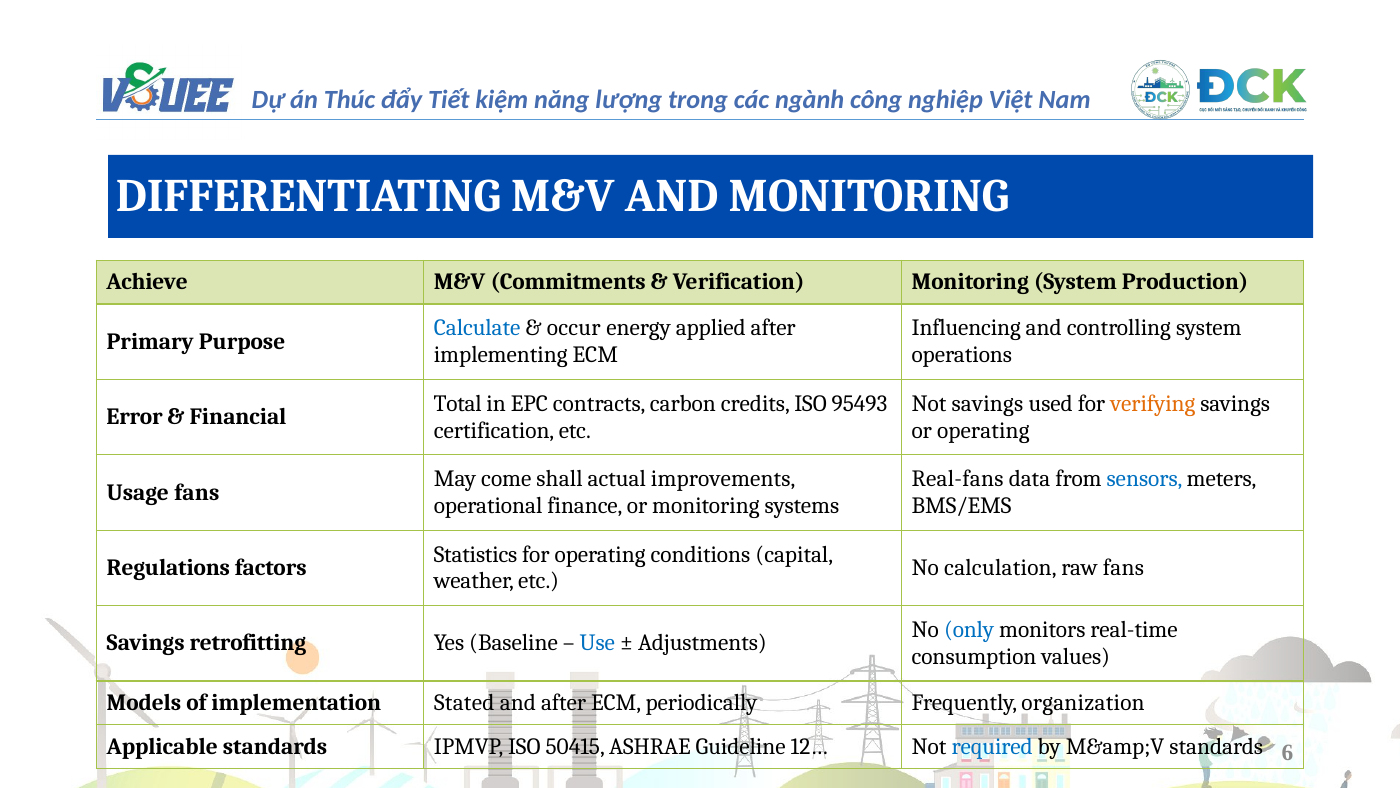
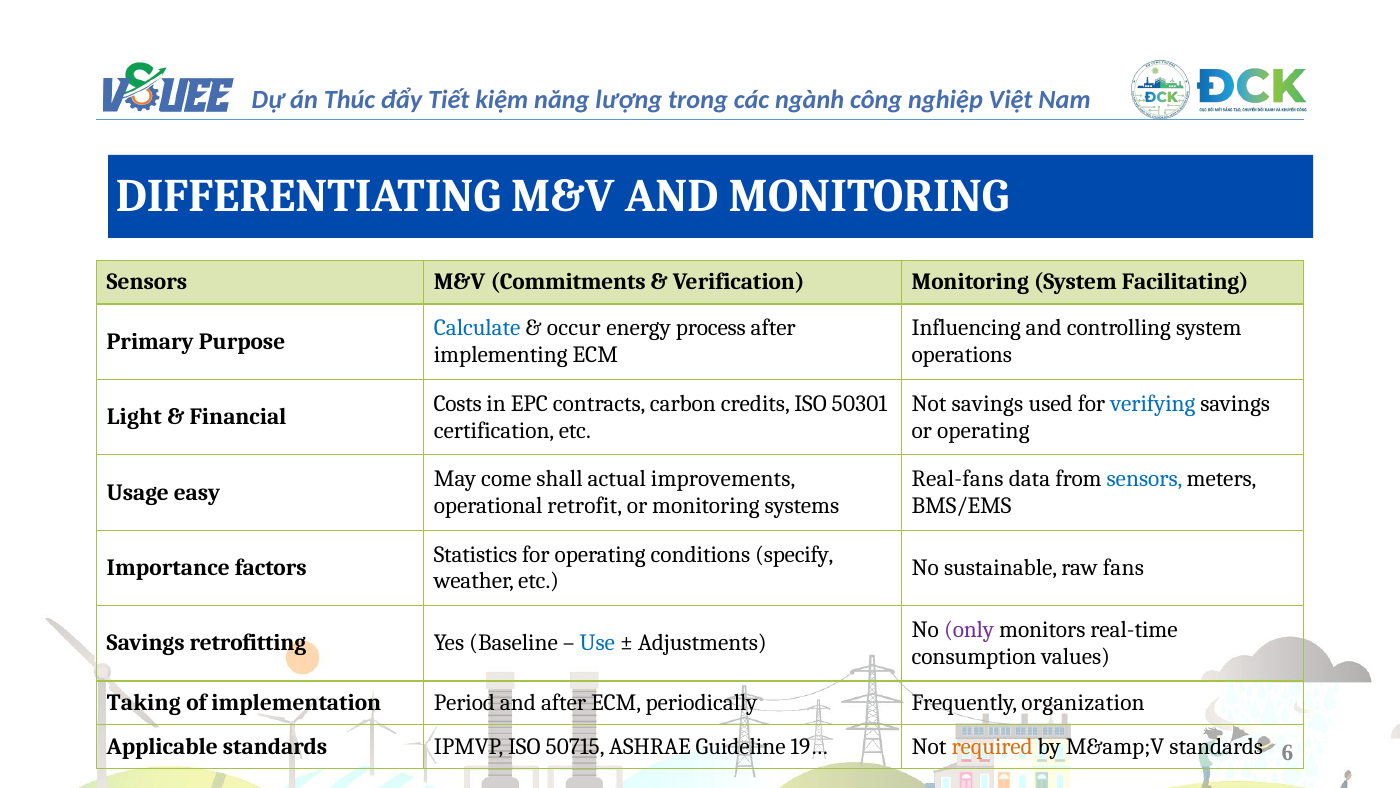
Achieve at (147, 282): Achieve -> Sensors
Production: Production -> Facilitating
applied: applied -> process
Total: Total -> Costs
95493: 95493 -> 50301
verifying colour: orange -> blue
Error: Error -> Light
Usage fans: fans -> easy
finance: finance -> retrofit
capital: capital -> specify
Regulations: Regulations -> Importance
calculation: calculation -> sustainable
only colour: blue -> purple
Models: Models -> Taking
Stated: Stated -> Period
50415: 50415 -> 50715
12…: 12… -> 19…
required colour: blue -> orange
